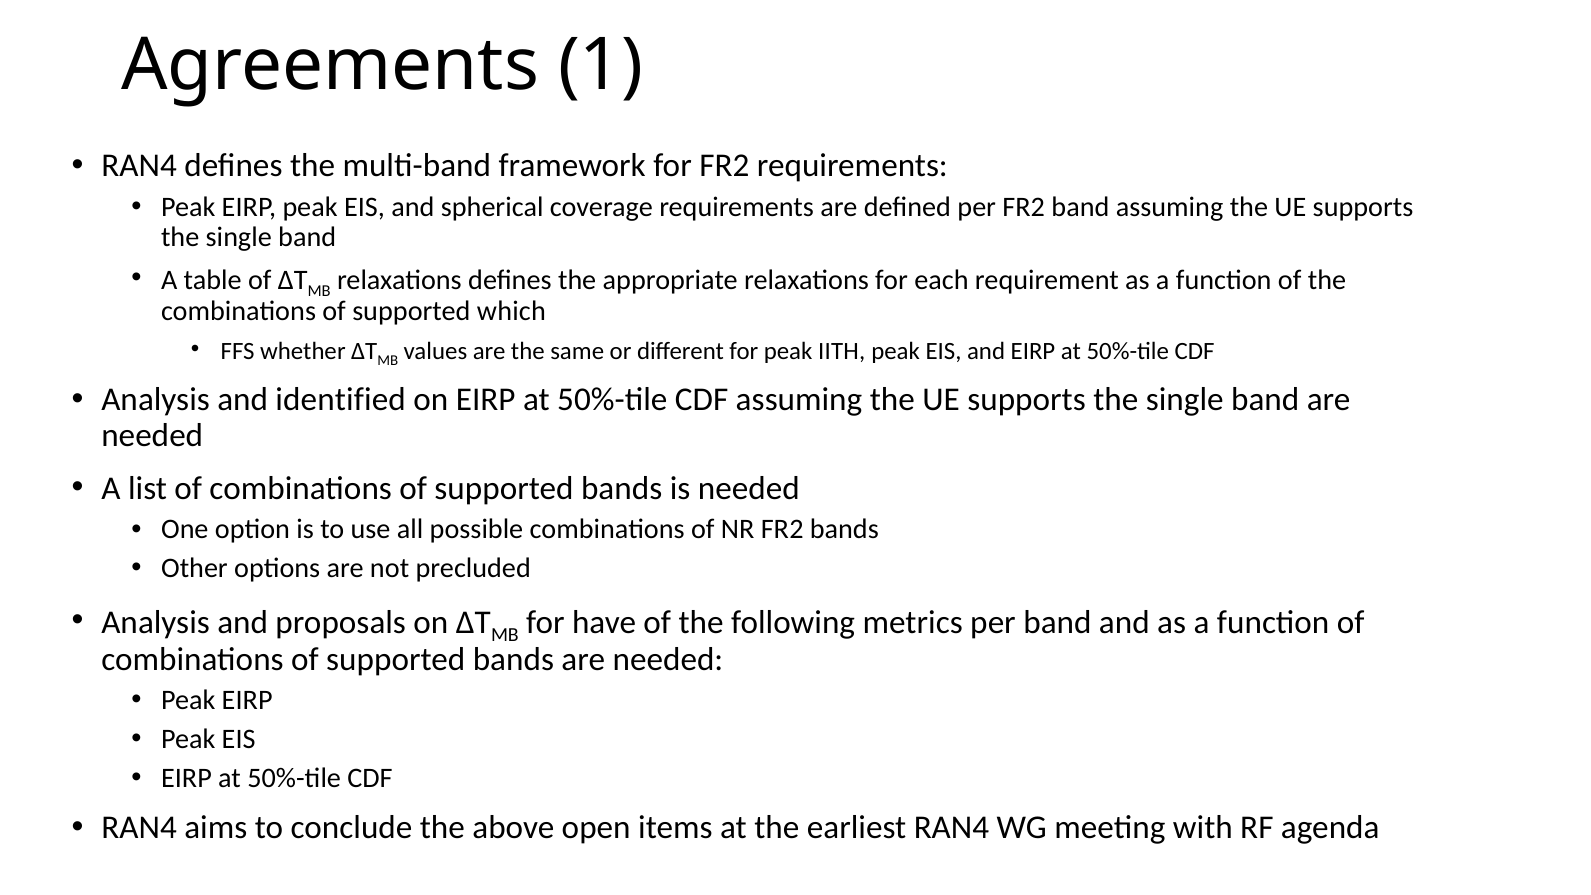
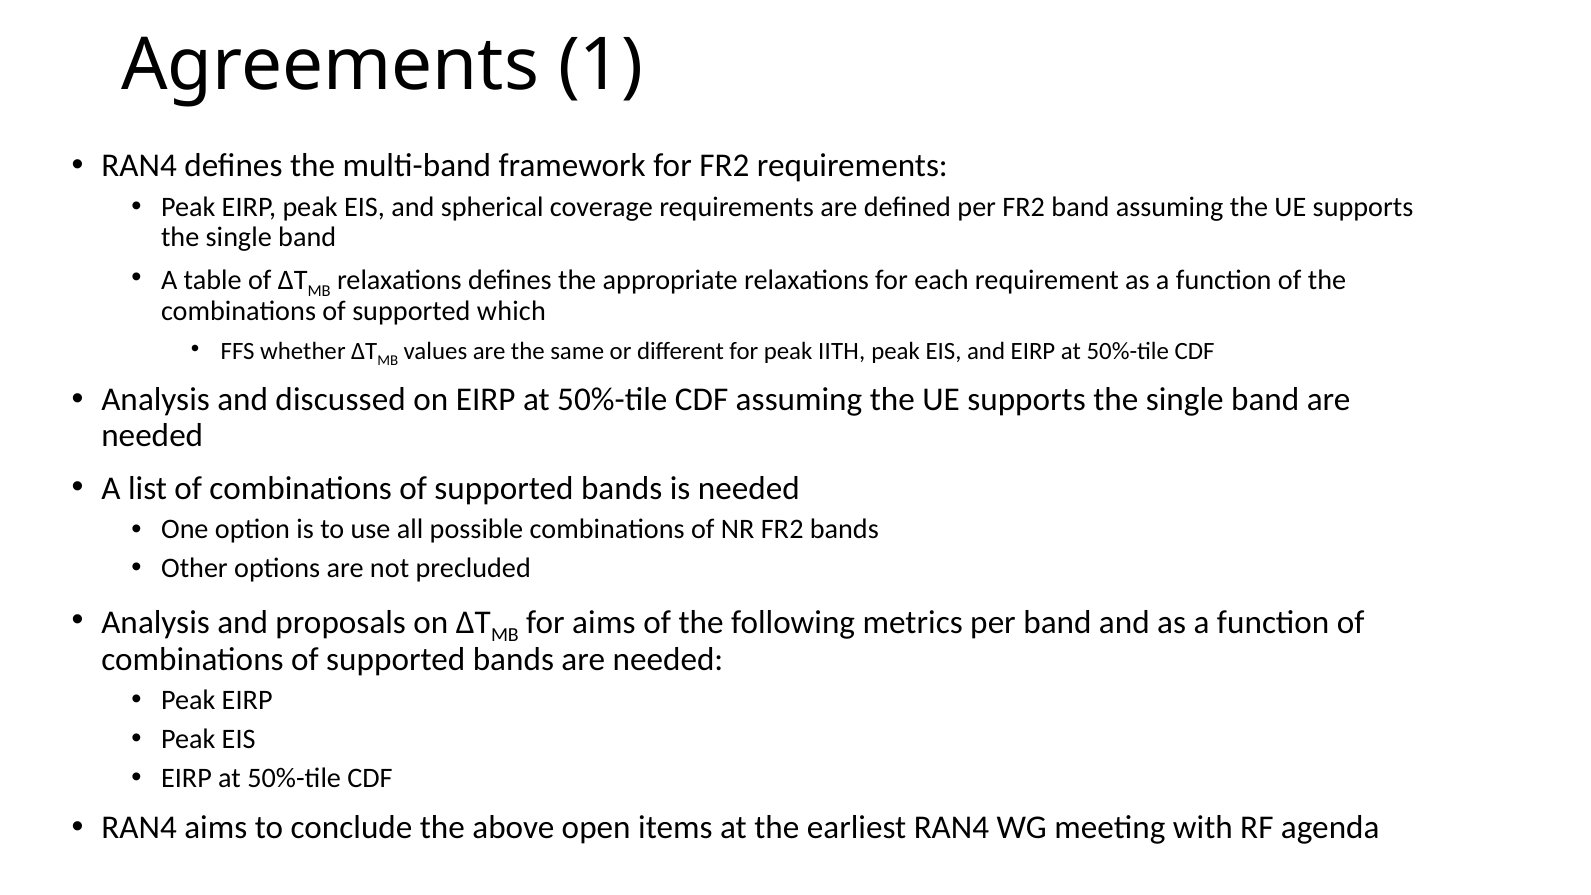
identified: identified -> discussed
for have: have -> aims
